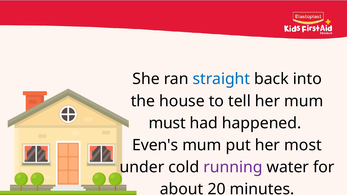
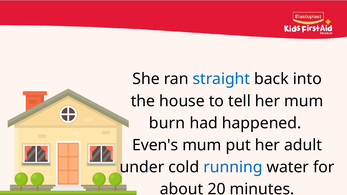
must: must -> burn
most: most -> adult
running colour: purple -> blue
